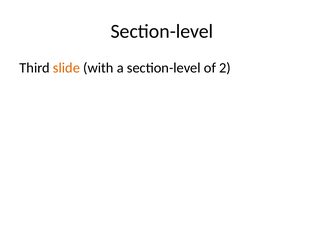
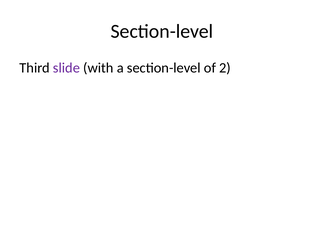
slide colour: orange -> purple
